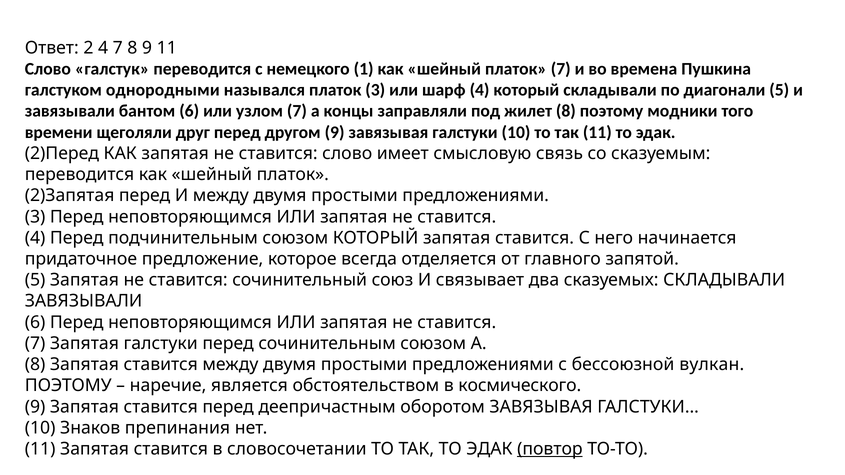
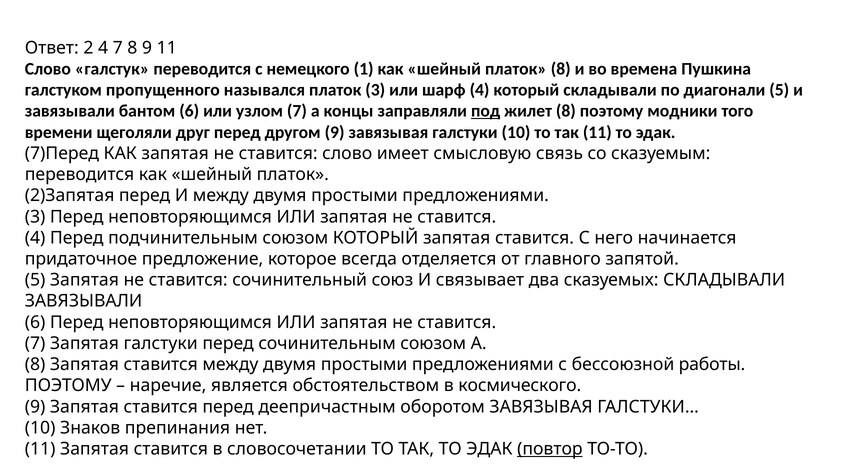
платок 7: 7 -> 8
однородными: однородными -> пропущенного
под underline: none -> present
2)Перед: 2)Перед -> 7)Перед
вулкан: вулкан -> работы
